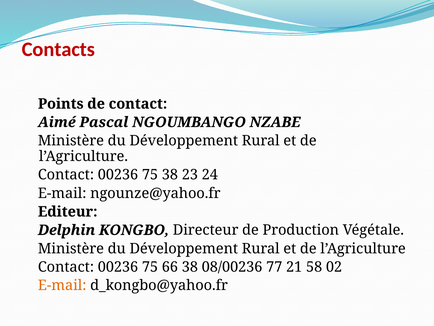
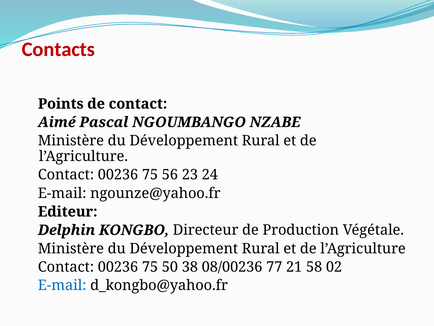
75 38: 38 -> 56
66: 66 -> 50
E-mail at (62, 285) colour: orange -> blue
